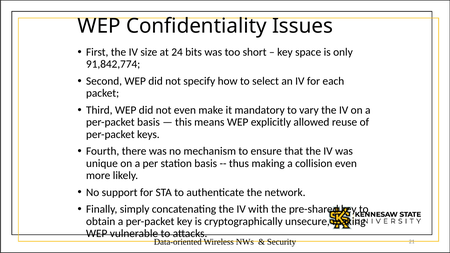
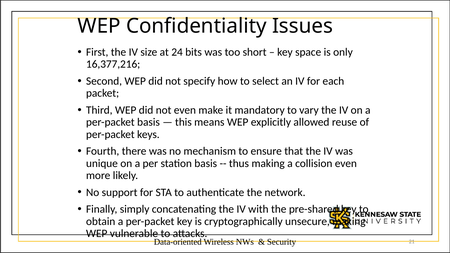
91,842,774: 91,842,774 -> 16,377,216
